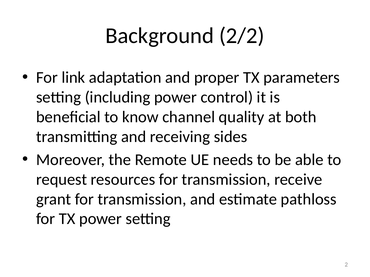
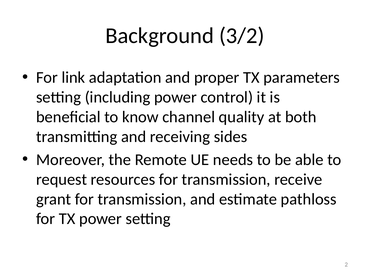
2/2: 2/2 -> 3/2
